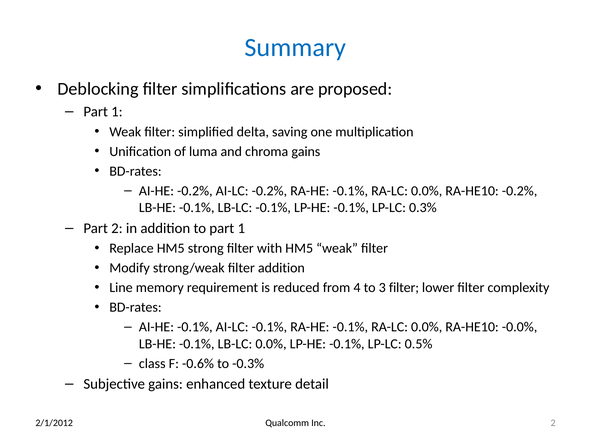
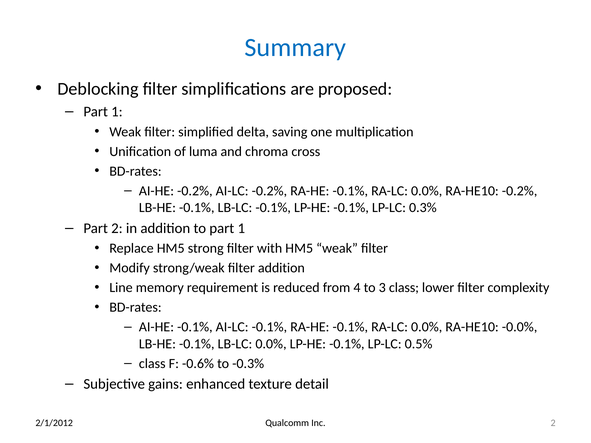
chroma gains: gains -> cross
3 filter: filter -> class
